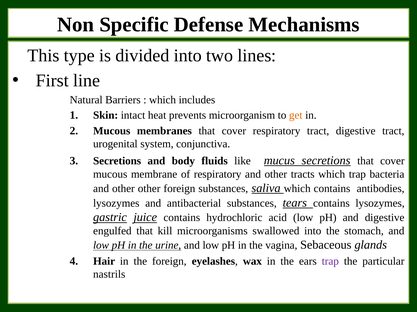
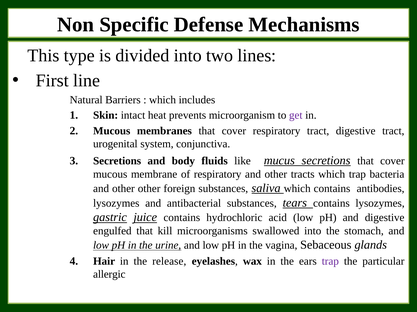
get colour: orange -> purple
the foreign: foreign -> release
nastrils: nastrils -> allergic
